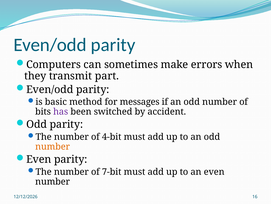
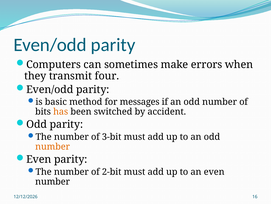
part: part -> four
has colour: purple -> orange
4-bit: 4-bit -> 3-bit
7-bit: 7-bit -> 2-bit
